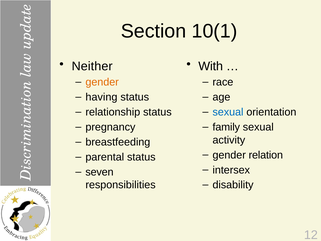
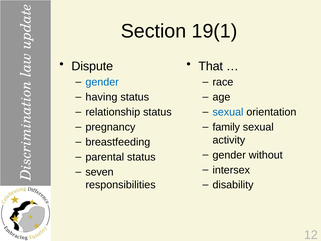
10(1: 10(1 -> 19(1
Neither: Neither -> Dispute
With: With -> That
gender at (102, 82) colour: orange -> blue
relation: relation -> without
